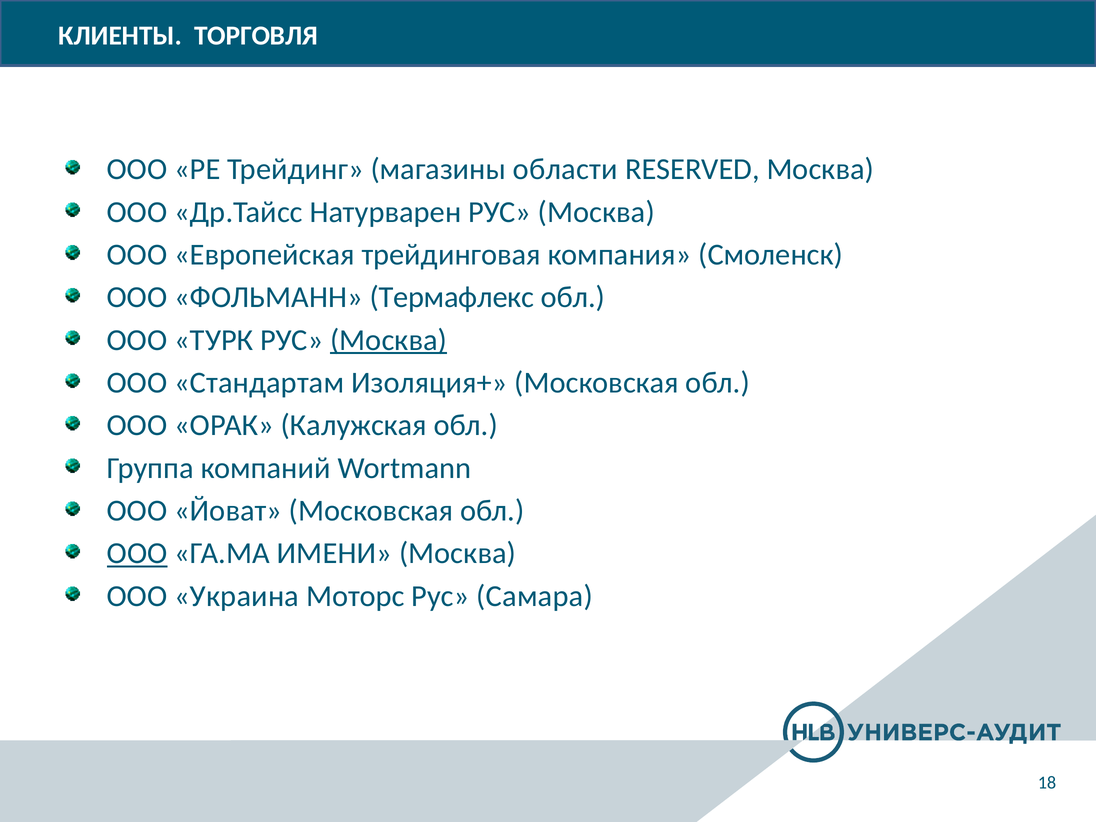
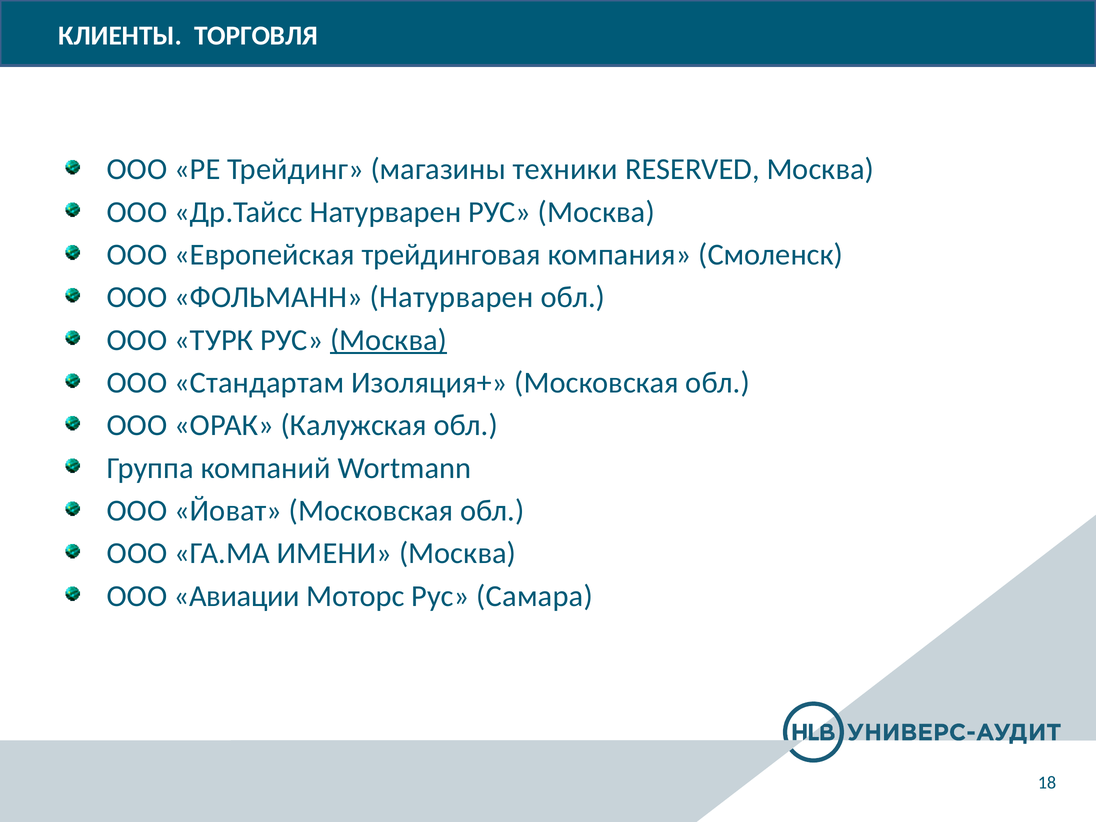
области: области -> техники
ФОЛЬМАНН Термафлекс: Термафлекс -> Натурварен
ООО at (137, 553) underline: present -> none
Украина: Украина -> Авиации
